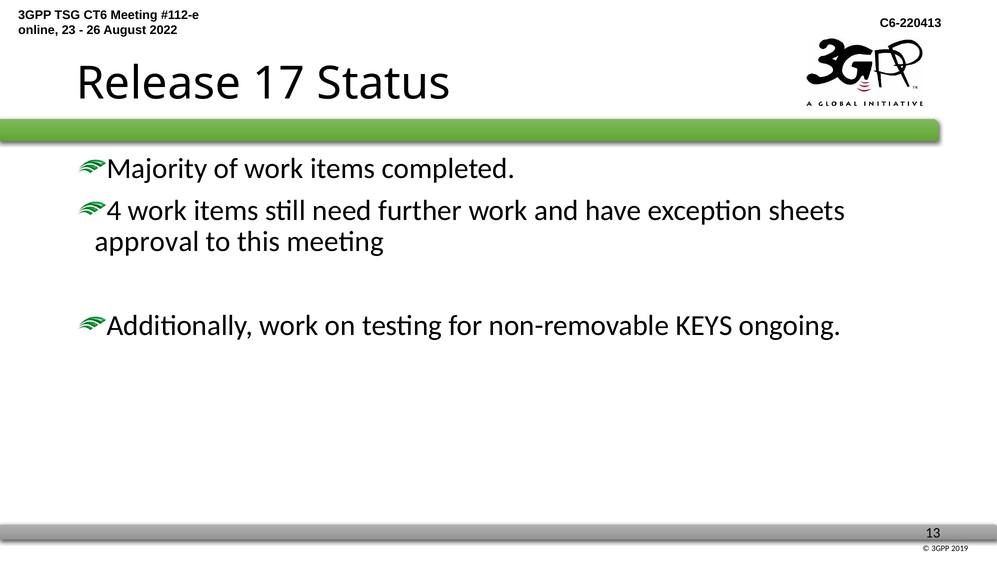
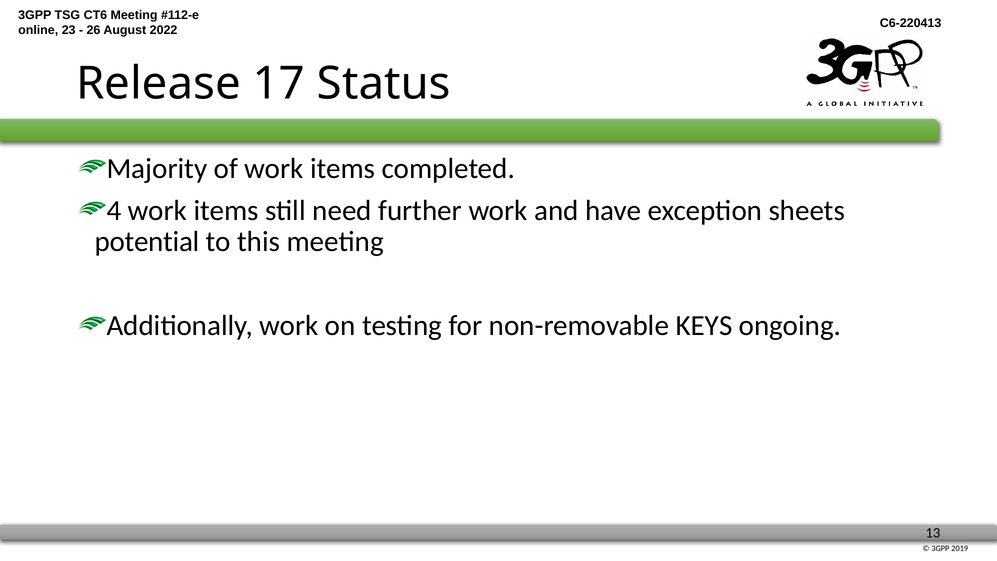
approval: approval -> potential
